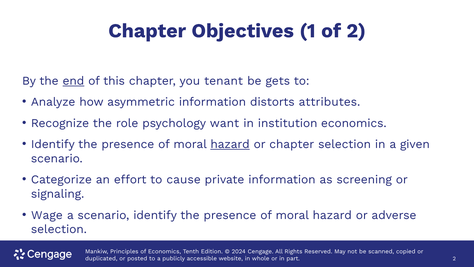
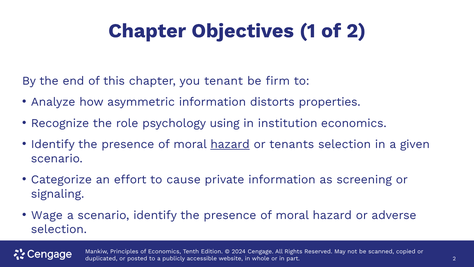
end underline: present -> none
gets: gets -> firm
attributes: attributes -> properties
want: want -> using
or chapter: chapter -> tenants
